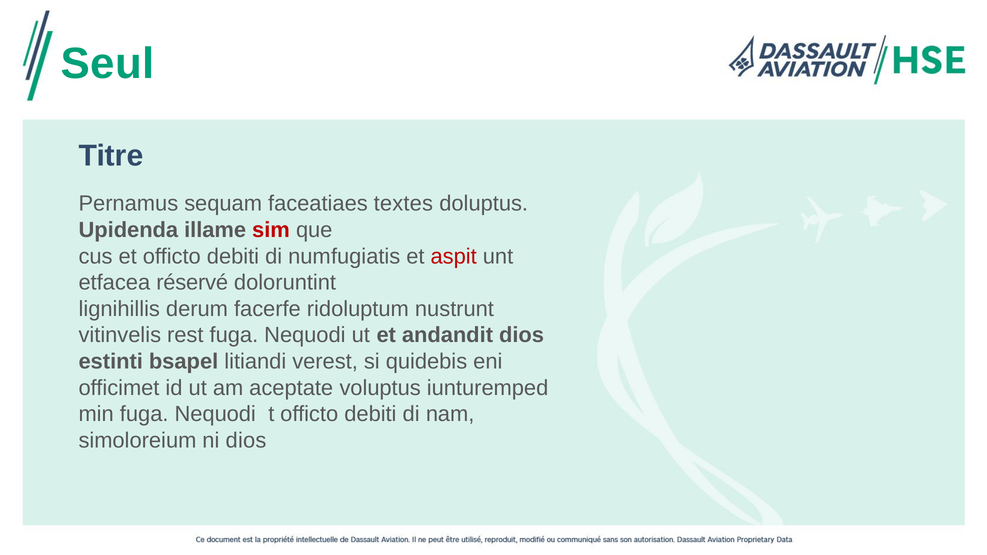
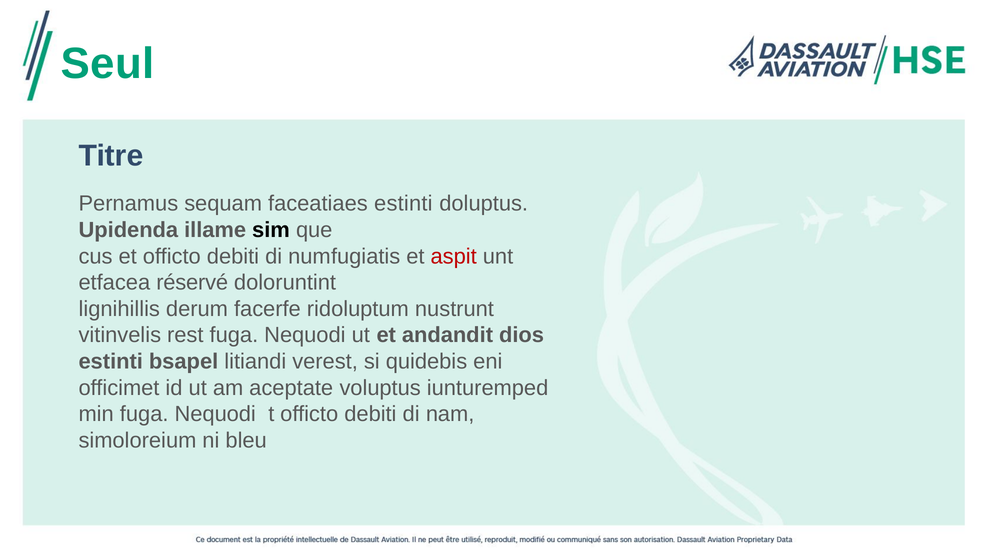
faceatiaes textes: textes -> estinti
sim colour: red -> black
ni dios: dios -> bleu
